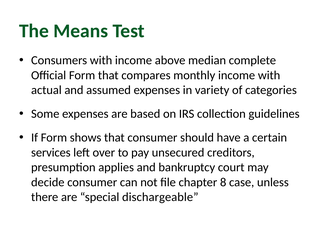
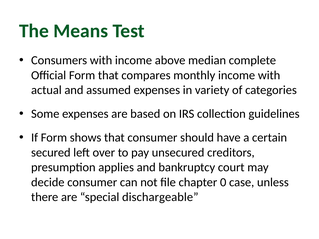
services: services -> secured
8: 8 -> 0
